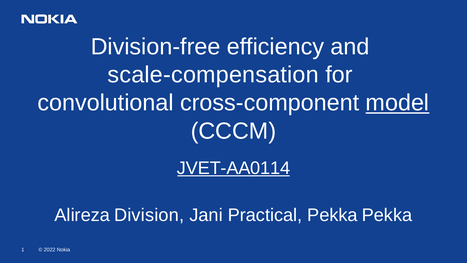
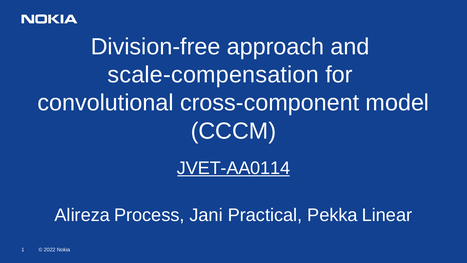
efficiency: efficiency -> approach
model underline: present -> none
Division: Division -> Process
Pekka Pekka: Pekka -> Linear
